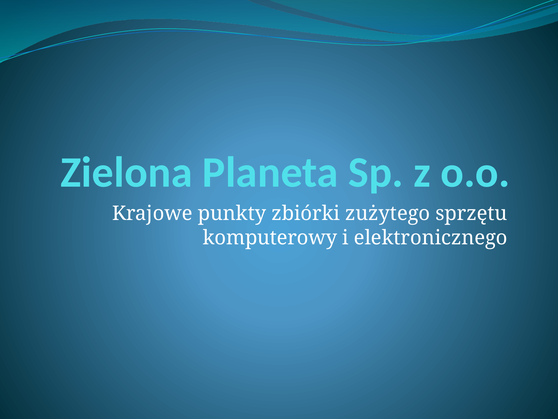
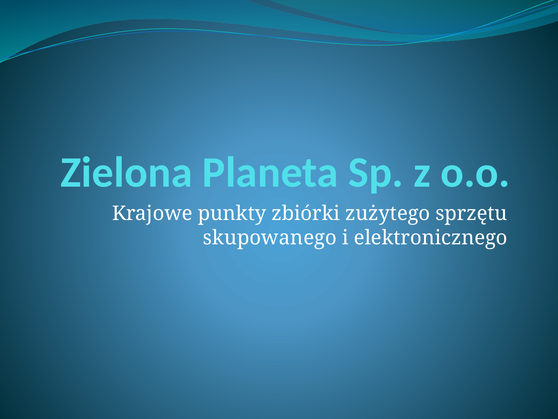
komputerowy: komputerowy -> skupowanego
